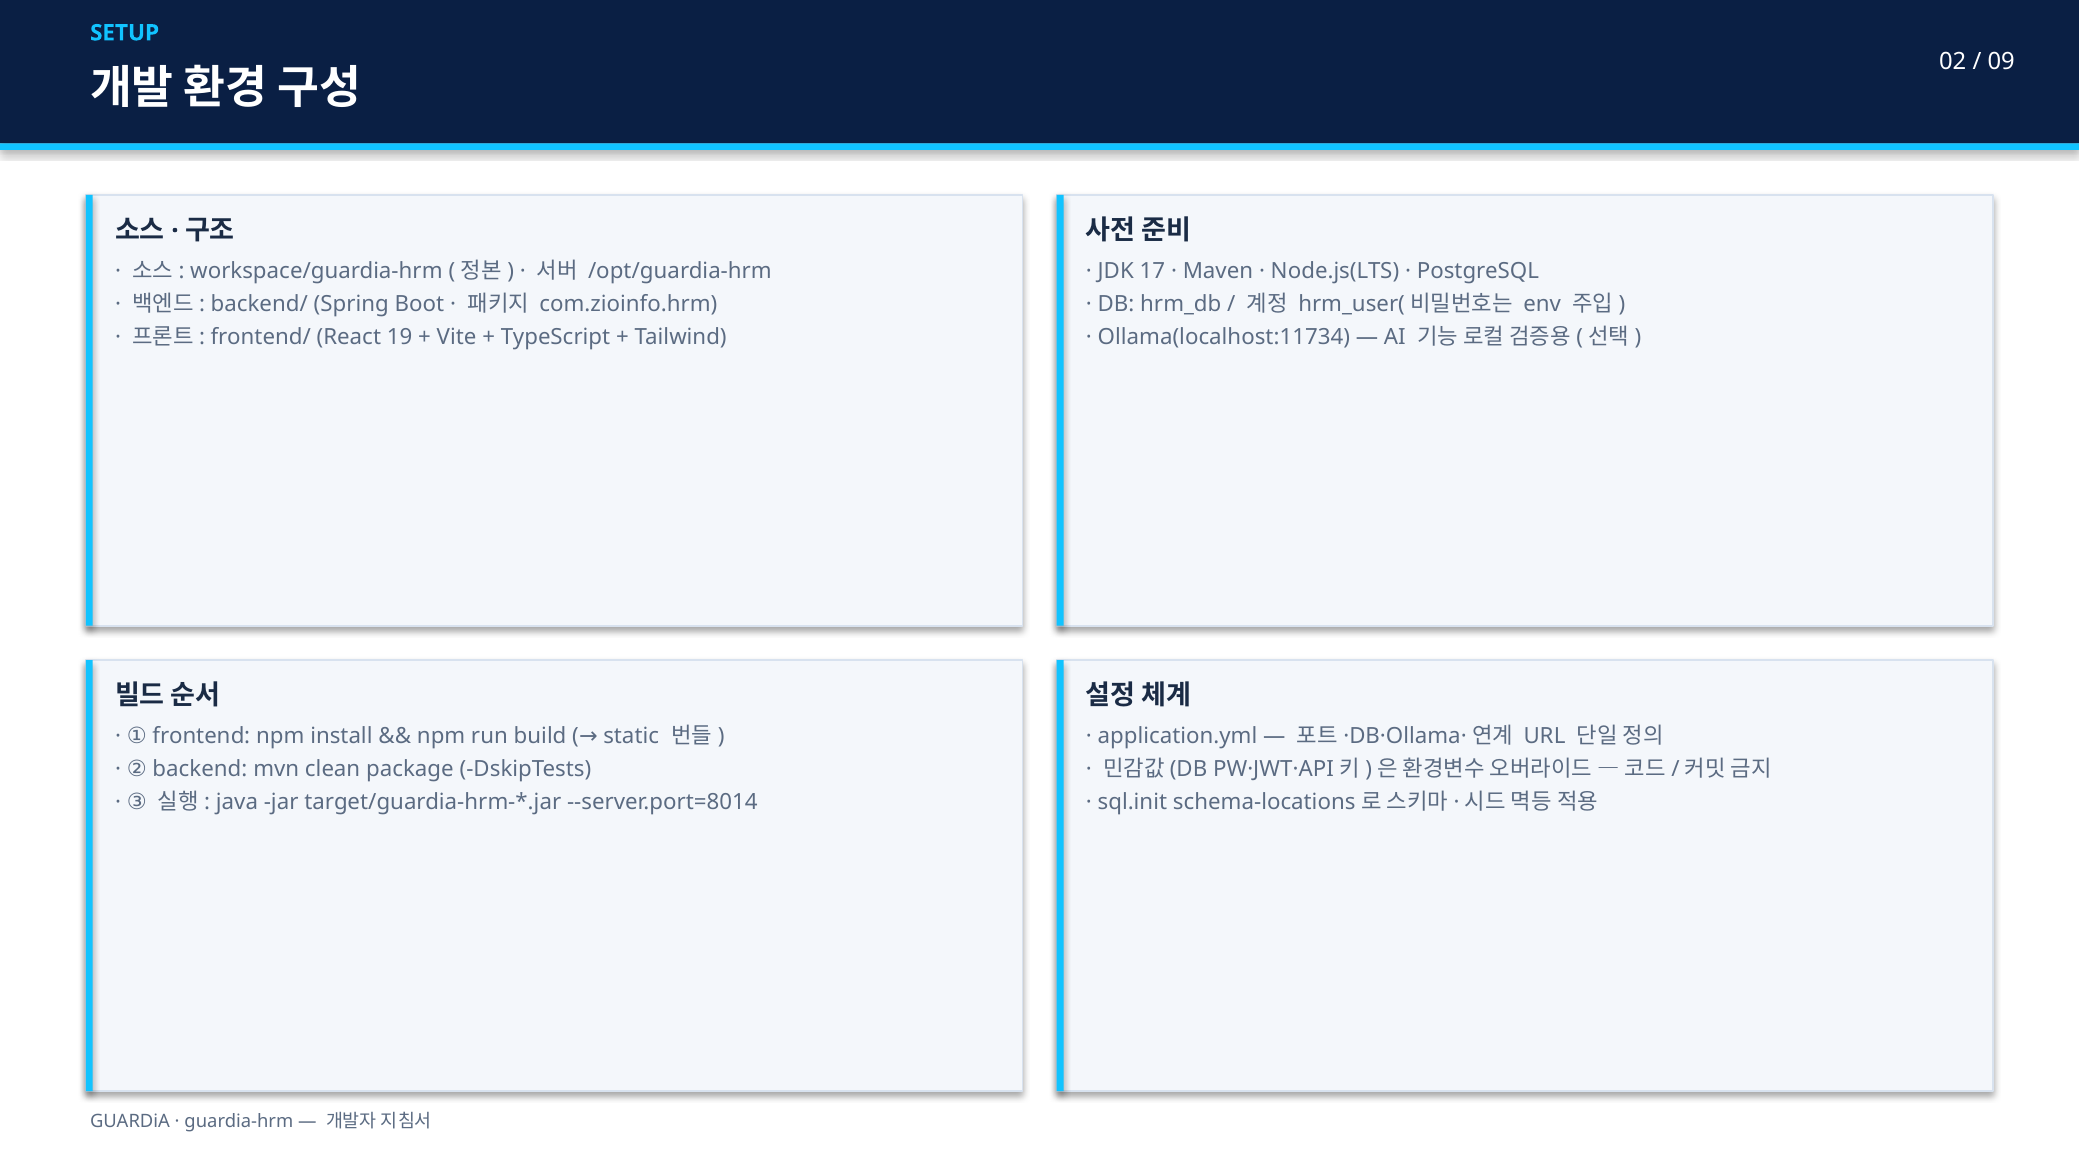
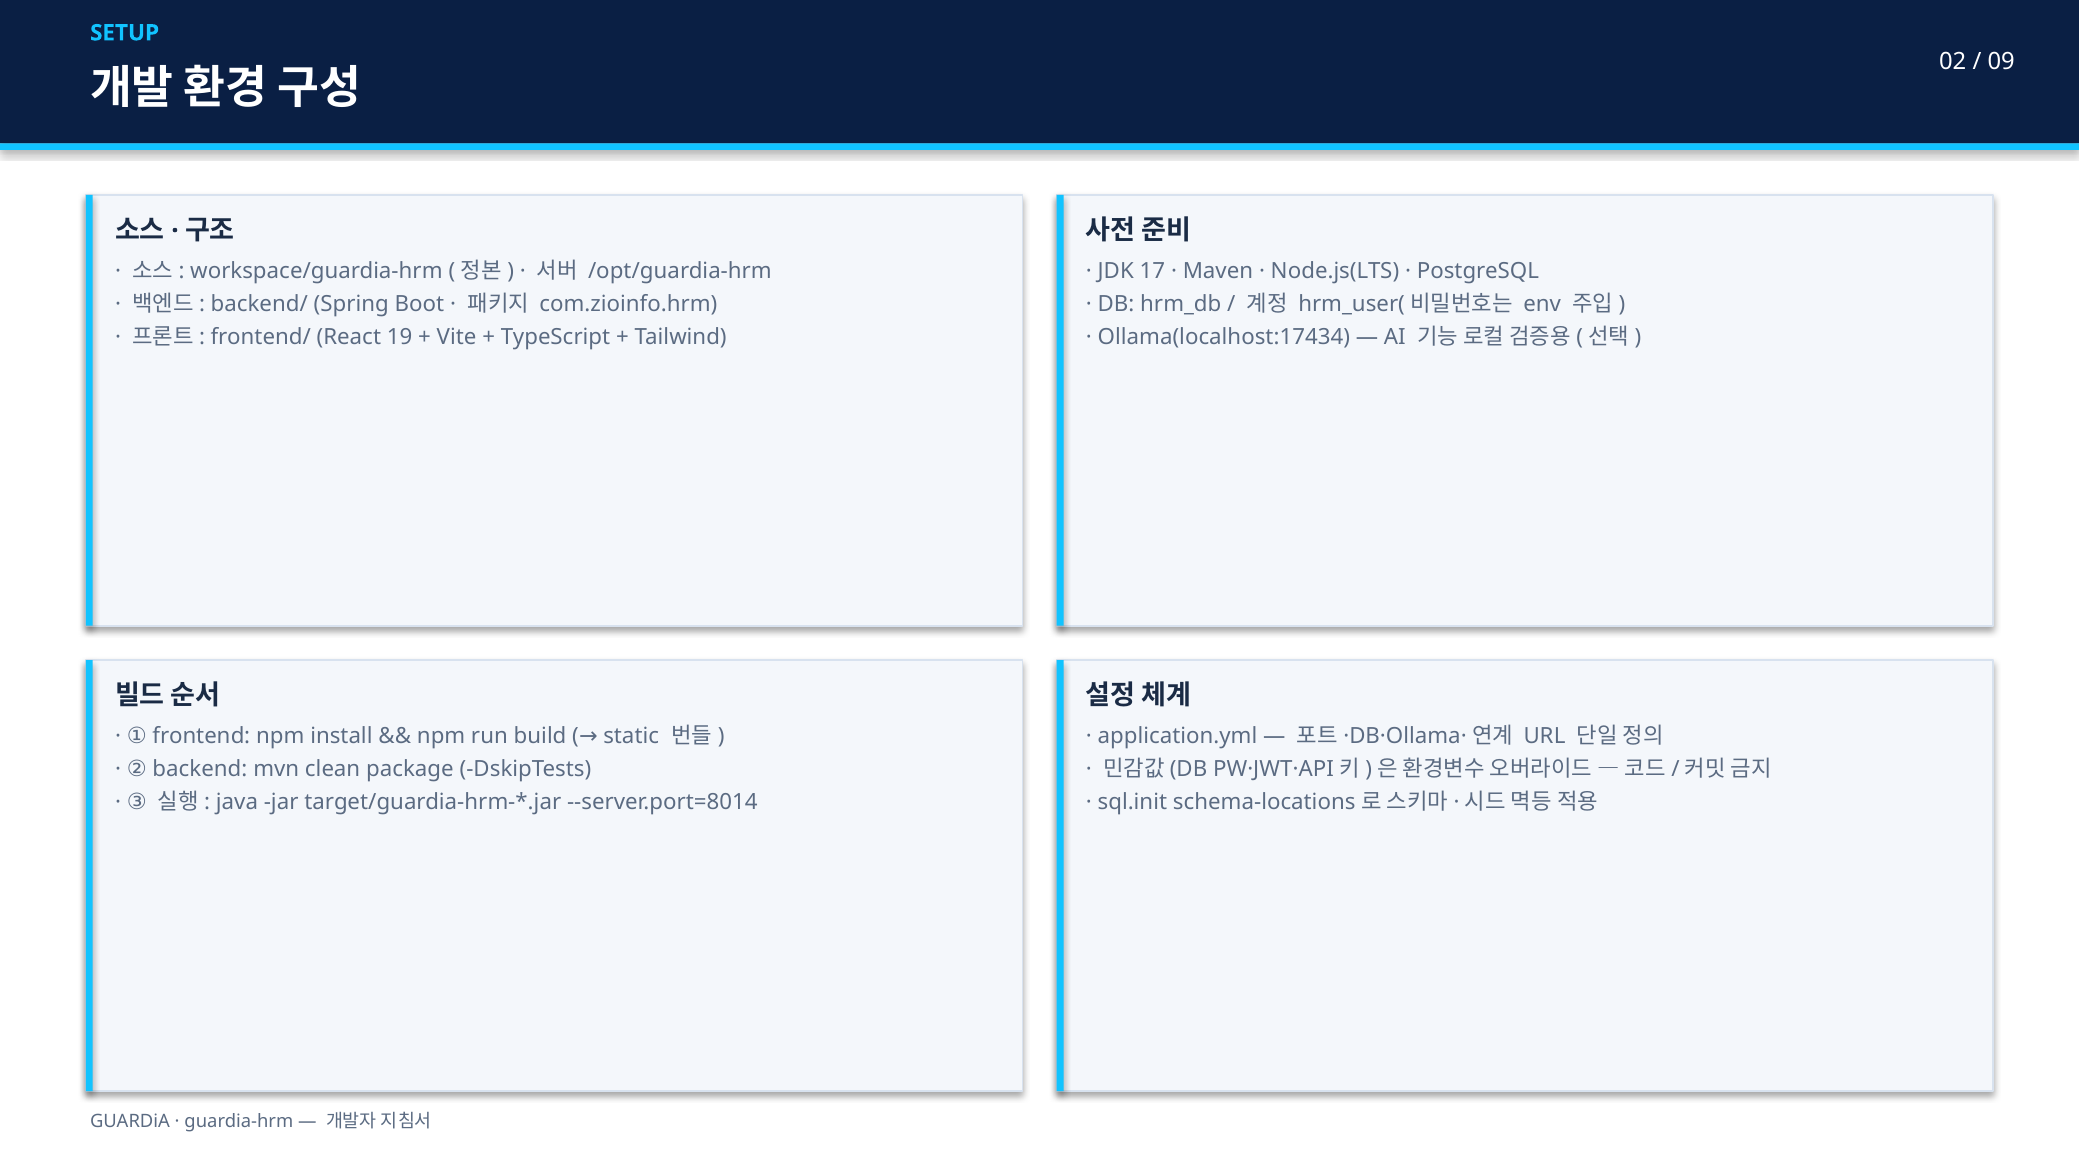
Ollama(localhost:11734: Ollama(localhost:11734 -> Ollama(localhost:17434
